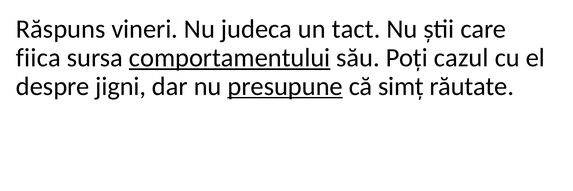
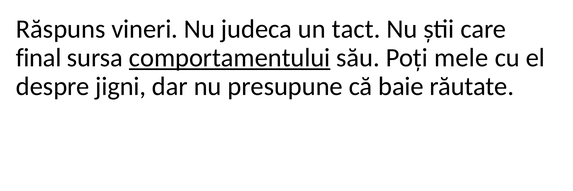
fiica: fiica -> final
cazul: cazul -> mele
presupune underline: present -> none
simț: simț -> baie
